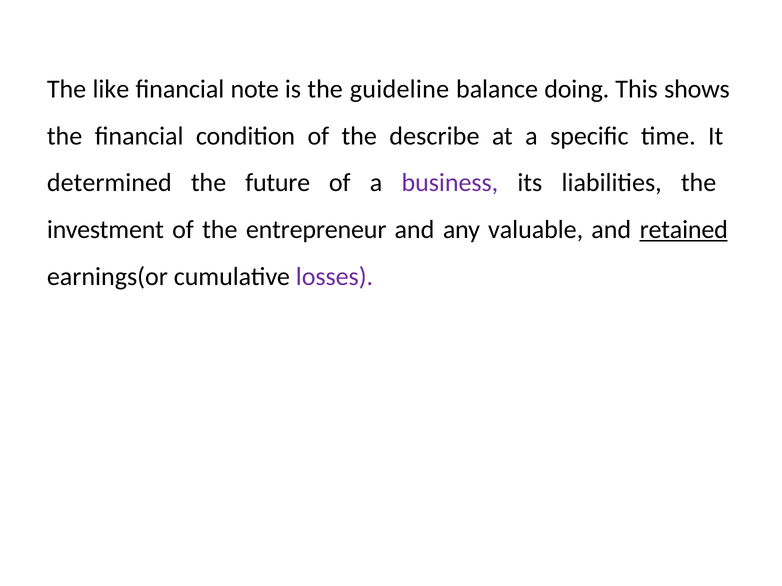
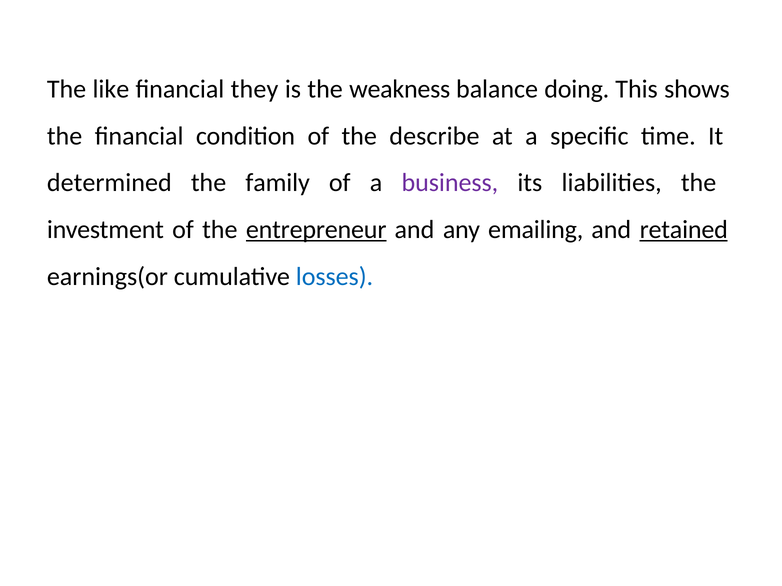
note: note -> they
guideline: guideline -> weakness
future: future -> family
entrepreneur underline: none -> present
valuable: valuable -> emailing
losses colour: purple -> blue
